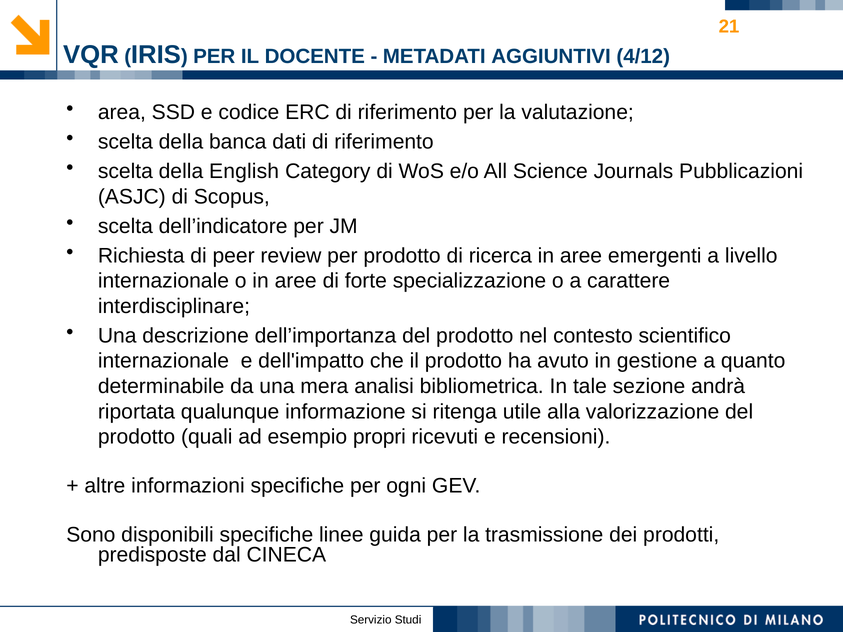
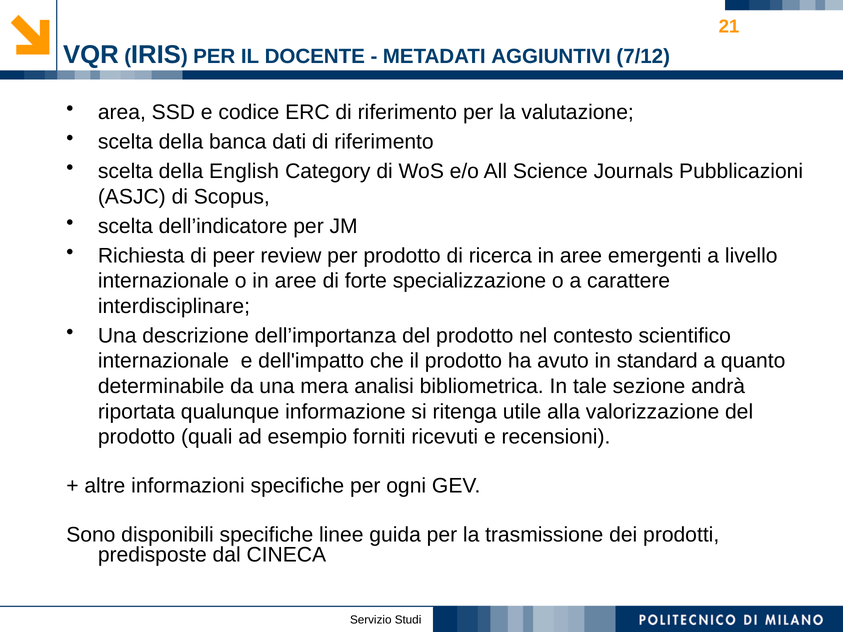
4/12: 4/12 -> 7/12
gestione: gestione -> standard
propri: propri -> forniti
